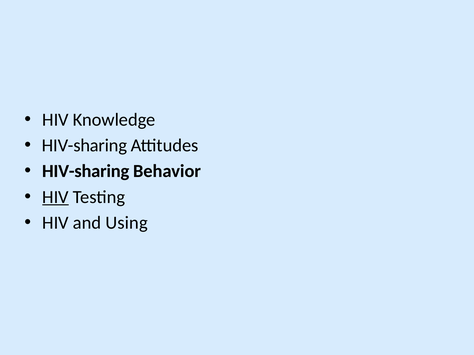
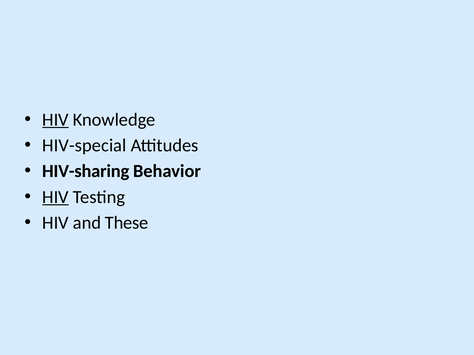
HIV at (56, 120) underline: none -> present
HIV-sharing at (84, 146): HIV-sharing -> HIV-special
Using: Using -> These
